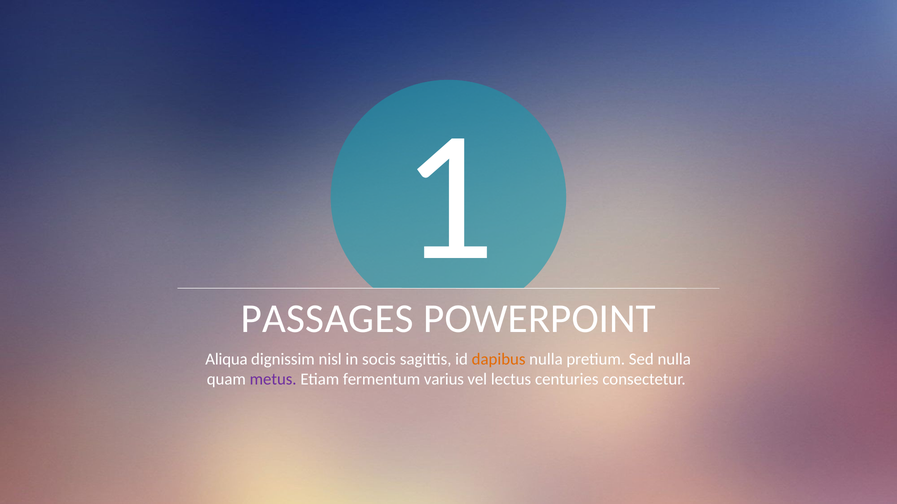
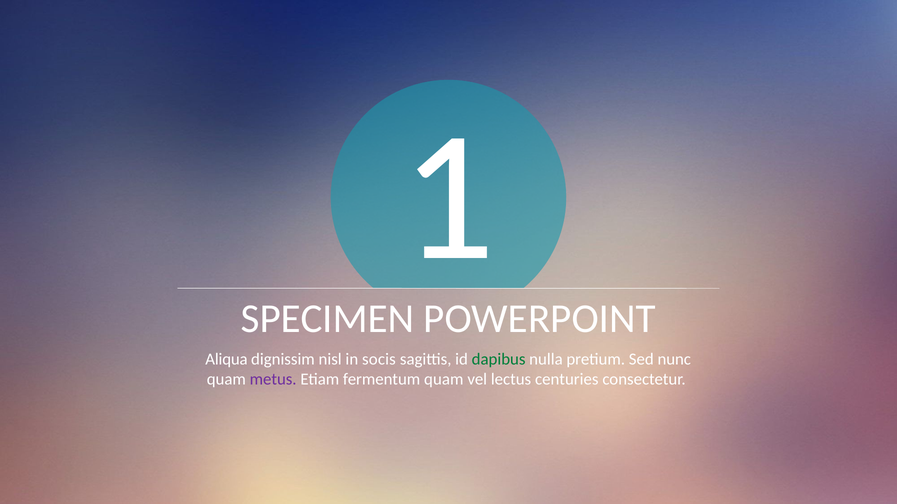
PASSAGES: PASSAGES -> SPECIMEN
dapibus colour: orange -> green
Sed nulla: nulla -> nunc
fermentum varius: varius -> quam
